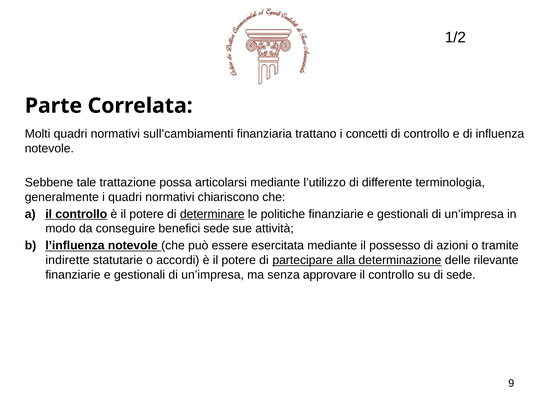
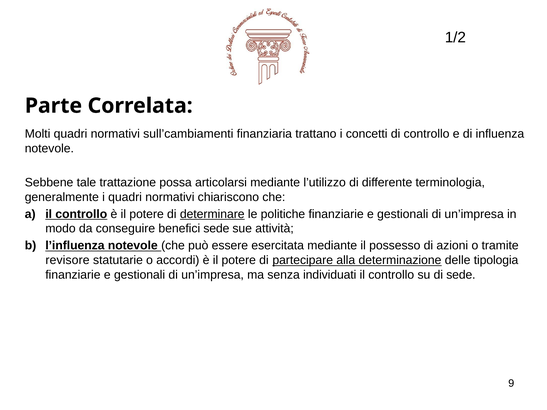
indirette: indirette -> revisore
rilevante: rilevante -> tipologia
approvare: approvare -> individuati
